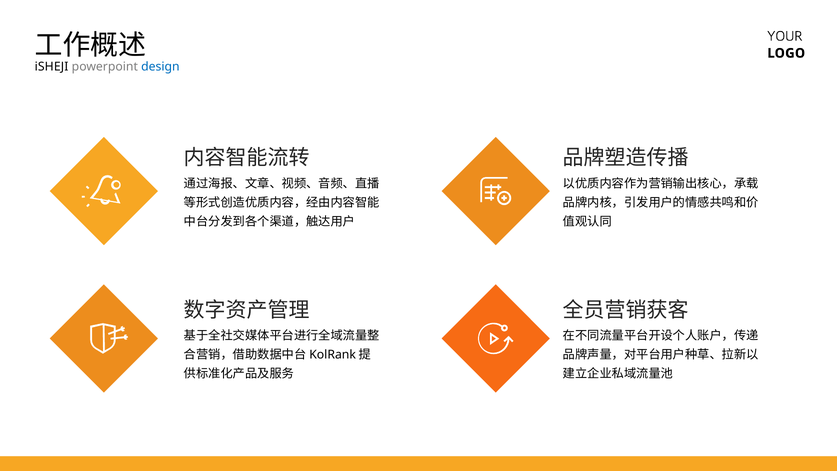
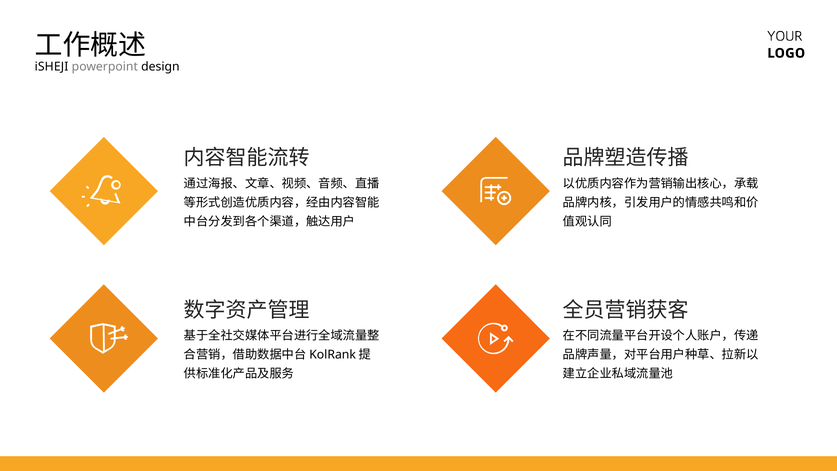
design colour: blue -> black
